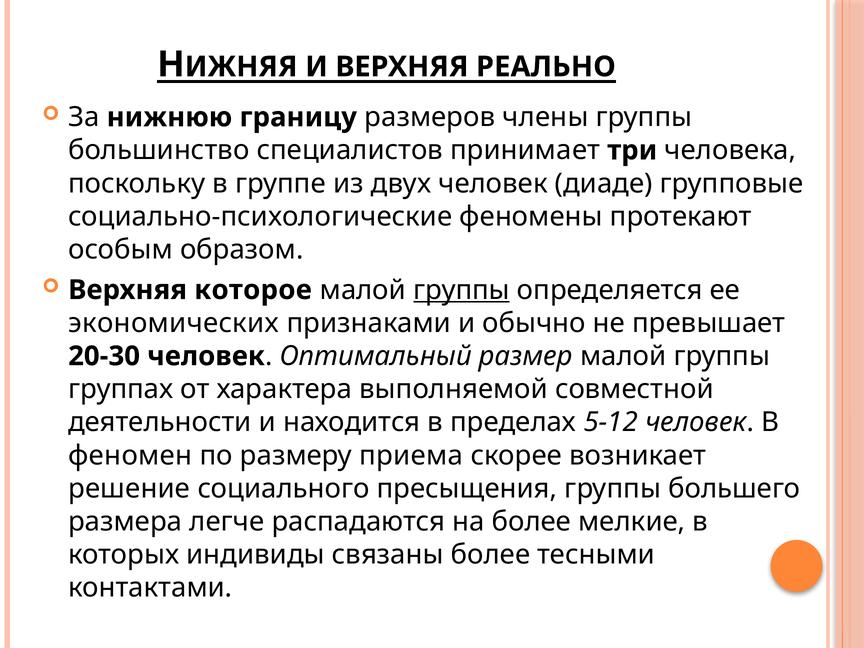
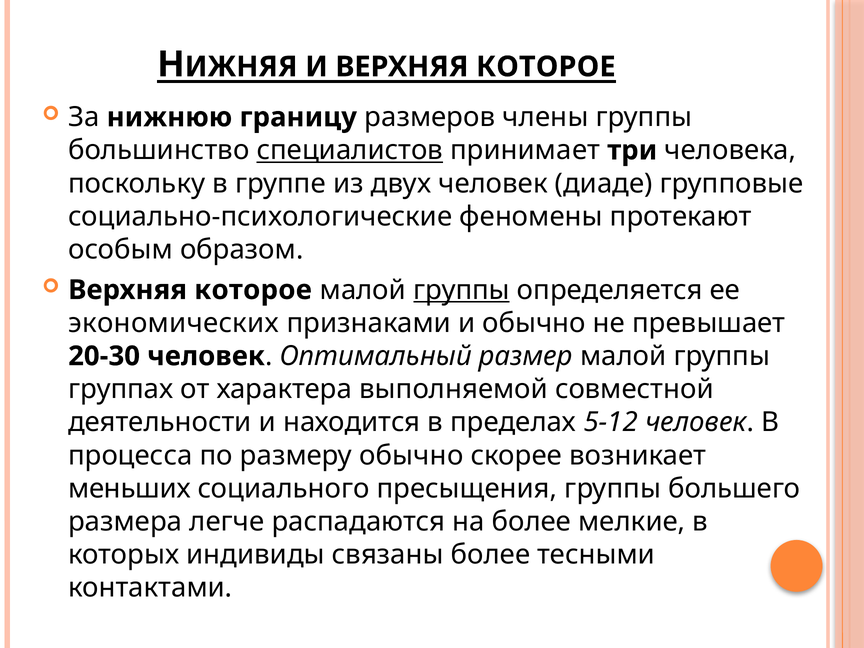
И ВЕРХНЯЯ РЕАЛЬНО: РЕАЛЬНО -> КОТОРОЕ
специалистов underline: none -> present
феномен: феномен -> процесса
размеру приема: приема -> обычно
решение: решение -> меньших
